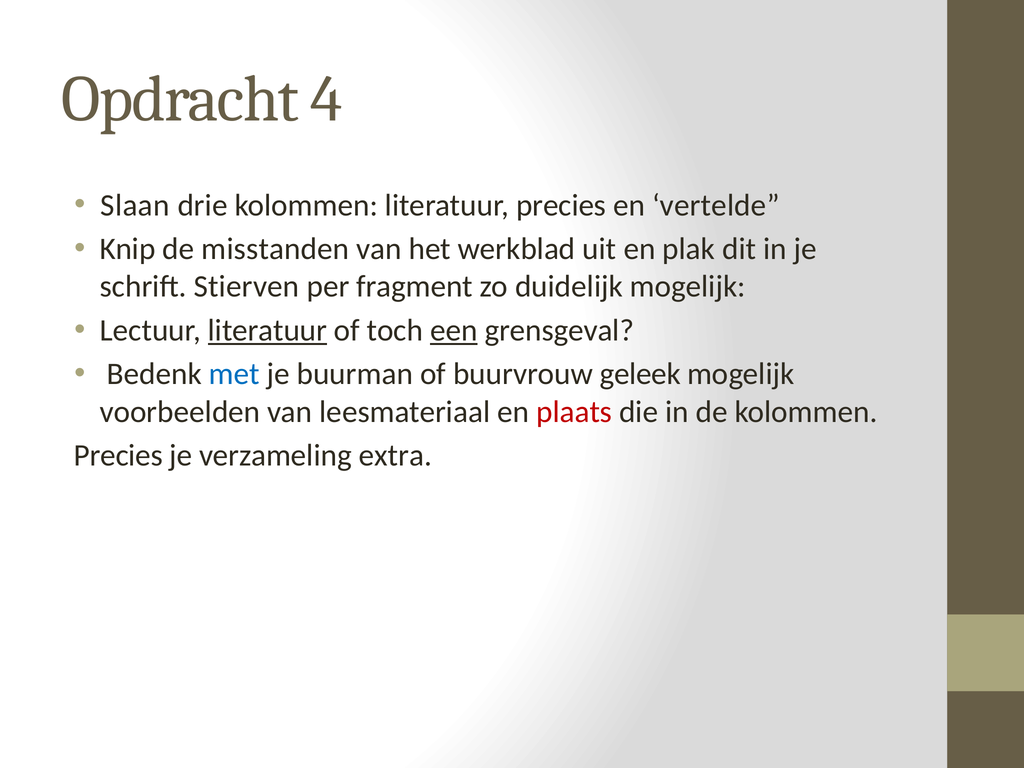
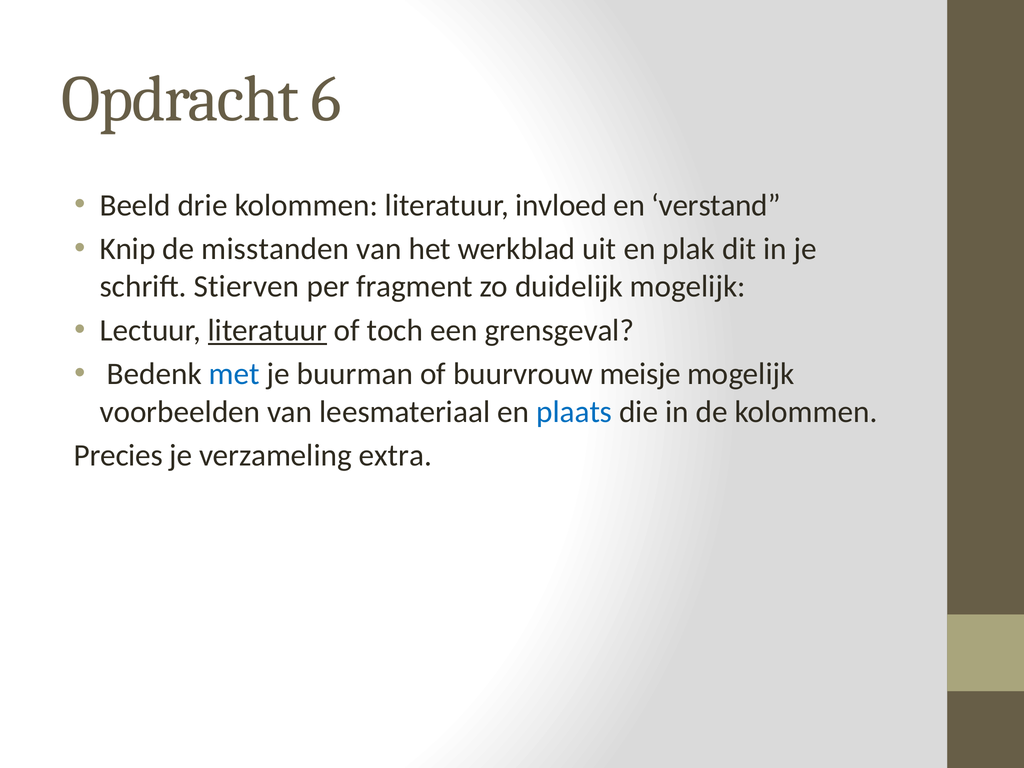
4: 4 -> 6
Slaan: Slaan -> Beeld
literatuur precies: precies -> invloed
vertelde: vertelde -> verstand
een underline: present -> none
geleek: geleek -> meisje
plaats colour: red -> blue
